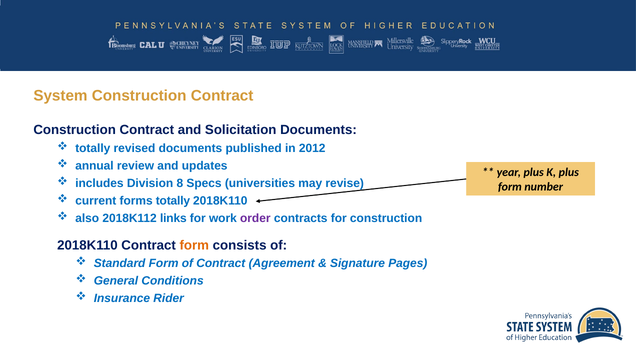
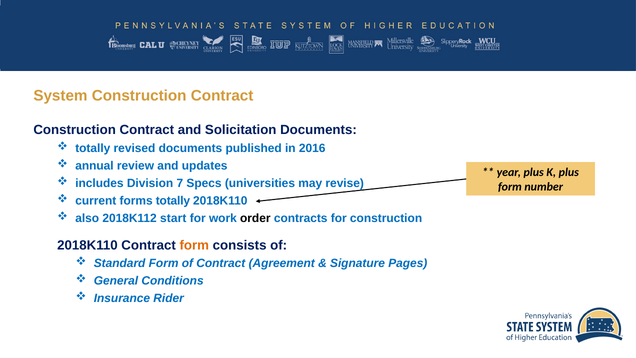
2012: 2012 -> 2016
8: 8 -> 7
links: links -> start
order colour: purple -> black
